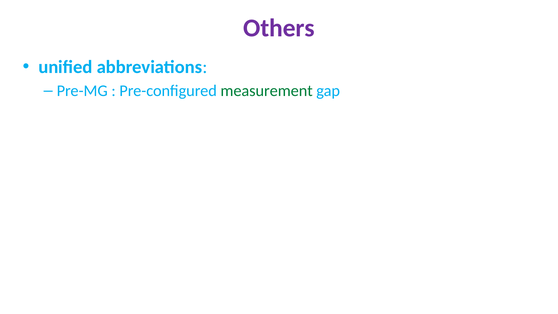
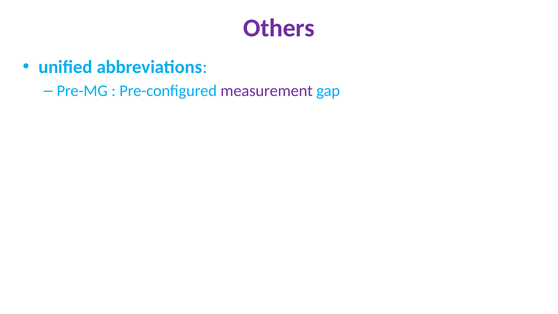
measurement colour: green -> purple
